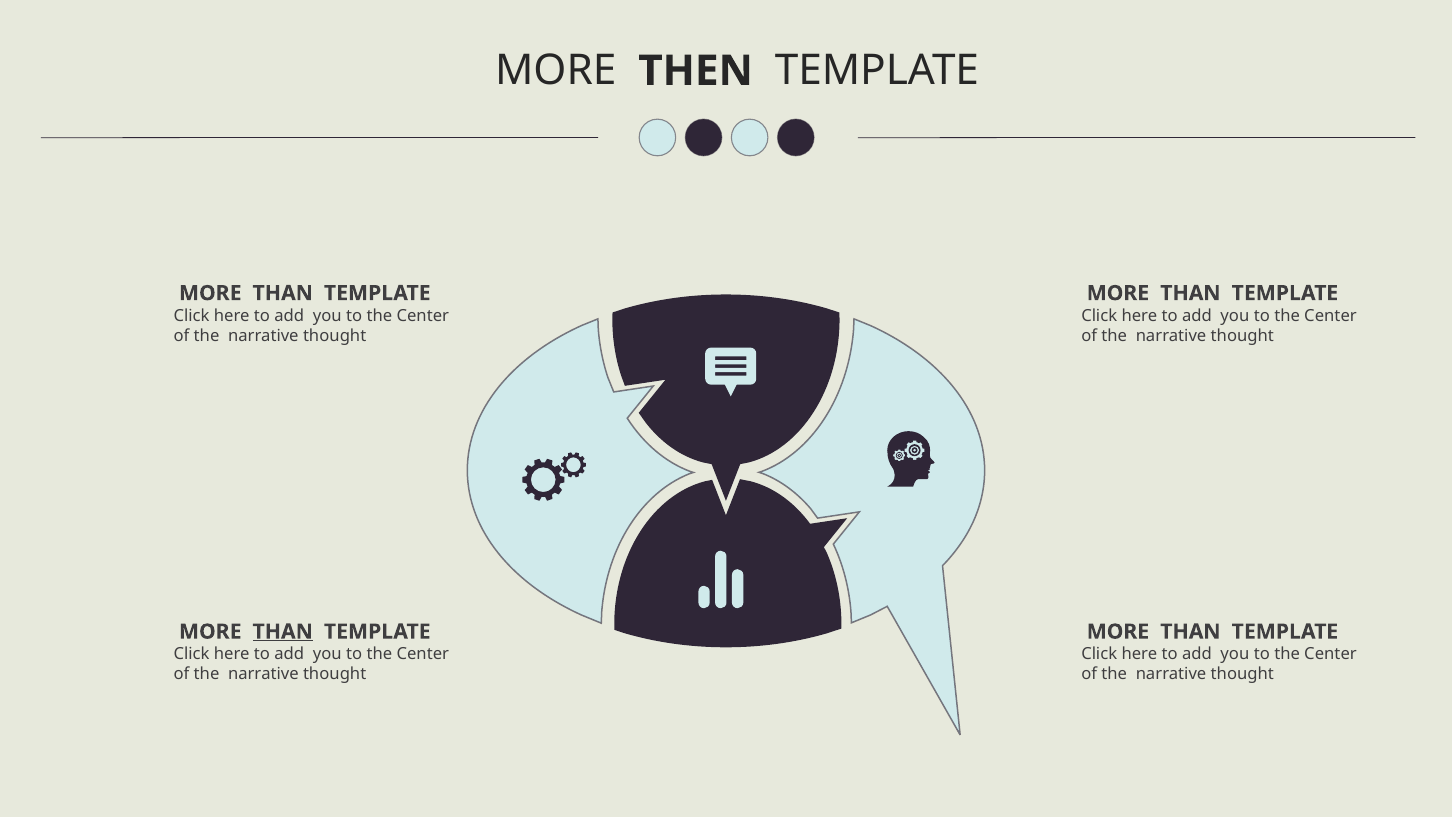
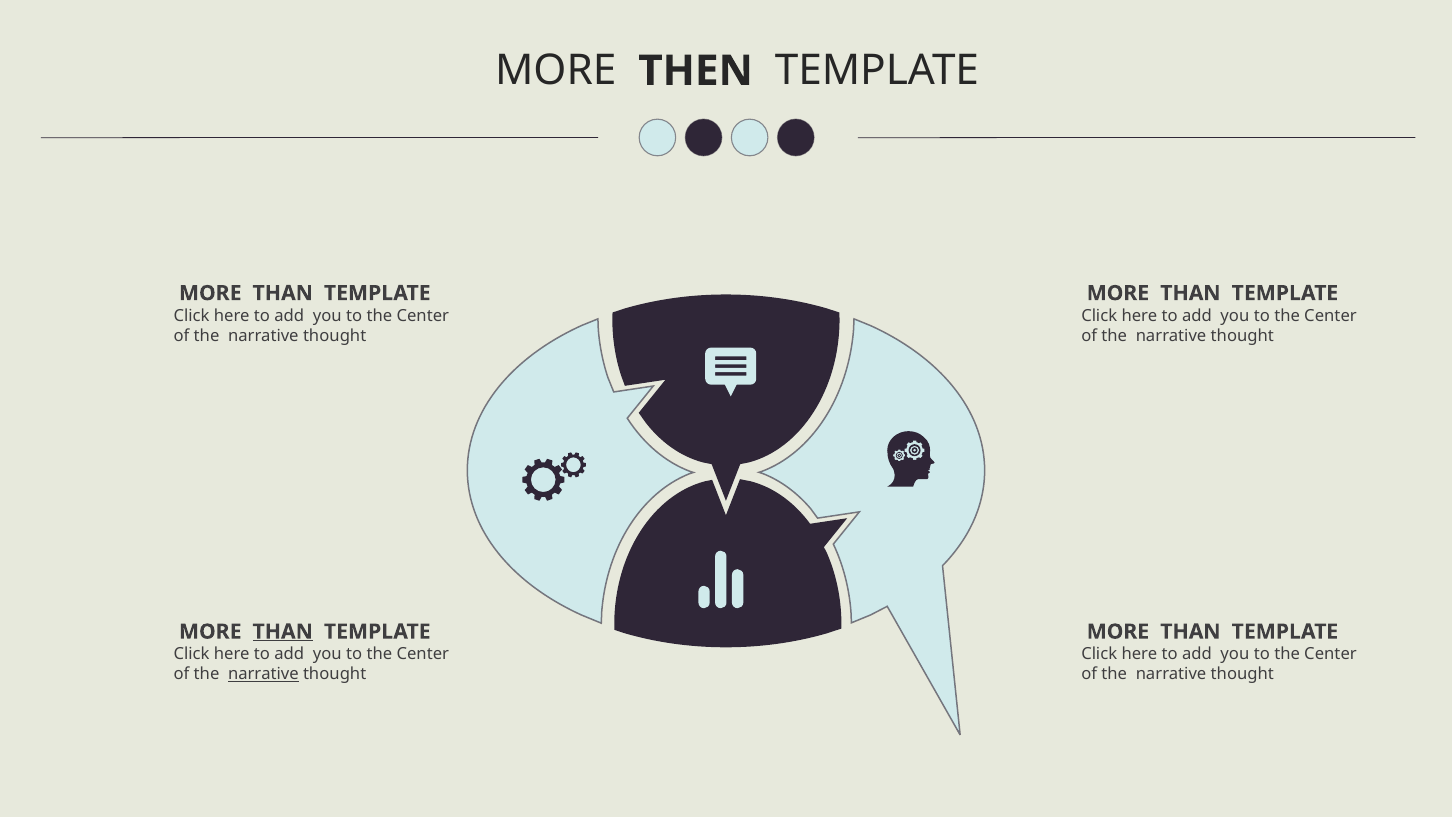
narrative at (263, 674) underline: none -> present
